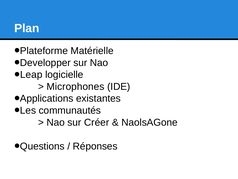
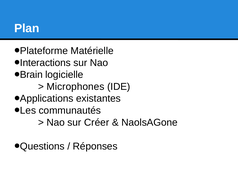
Developper: Developper -> Interactions
Leap: Leap -> Brain
